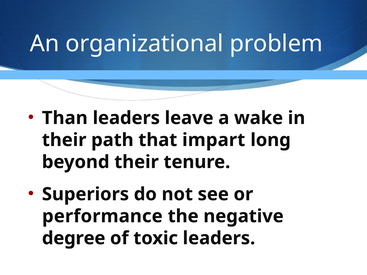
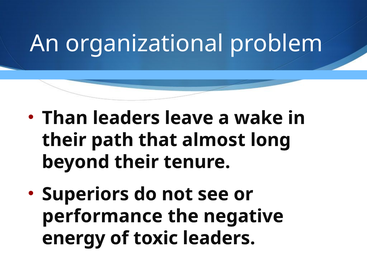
impart: impart -> almost
degree: degree -> energy
